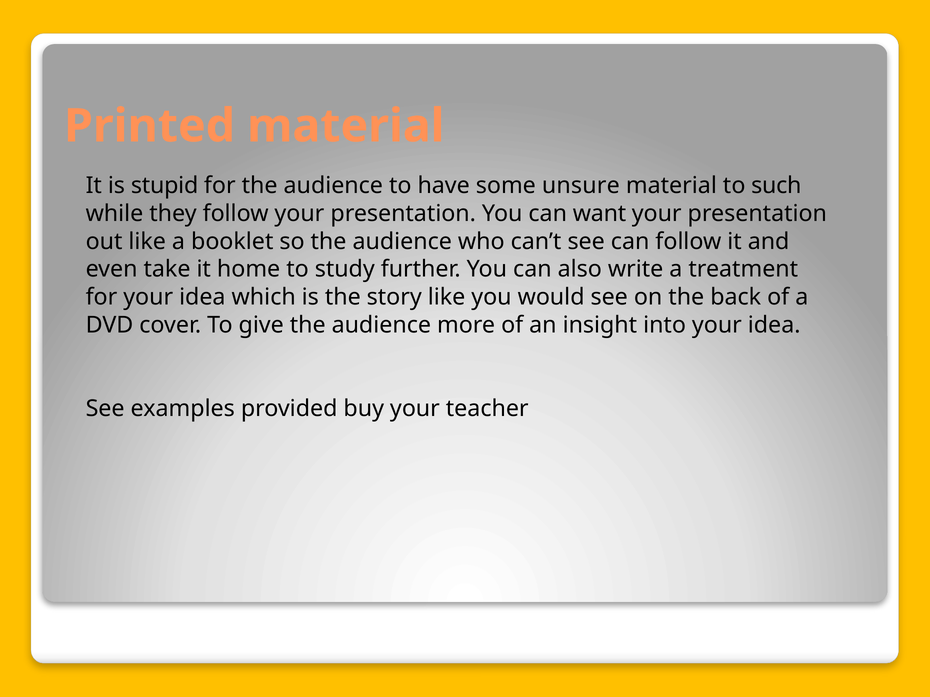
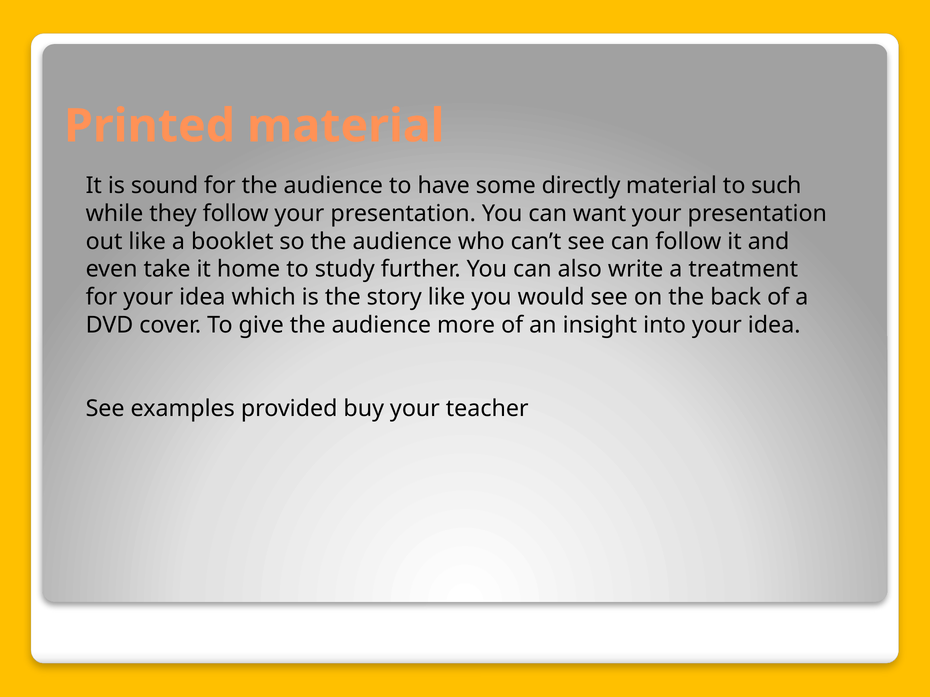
stupid: stupid -> sound
unsure: unsure -> directly
